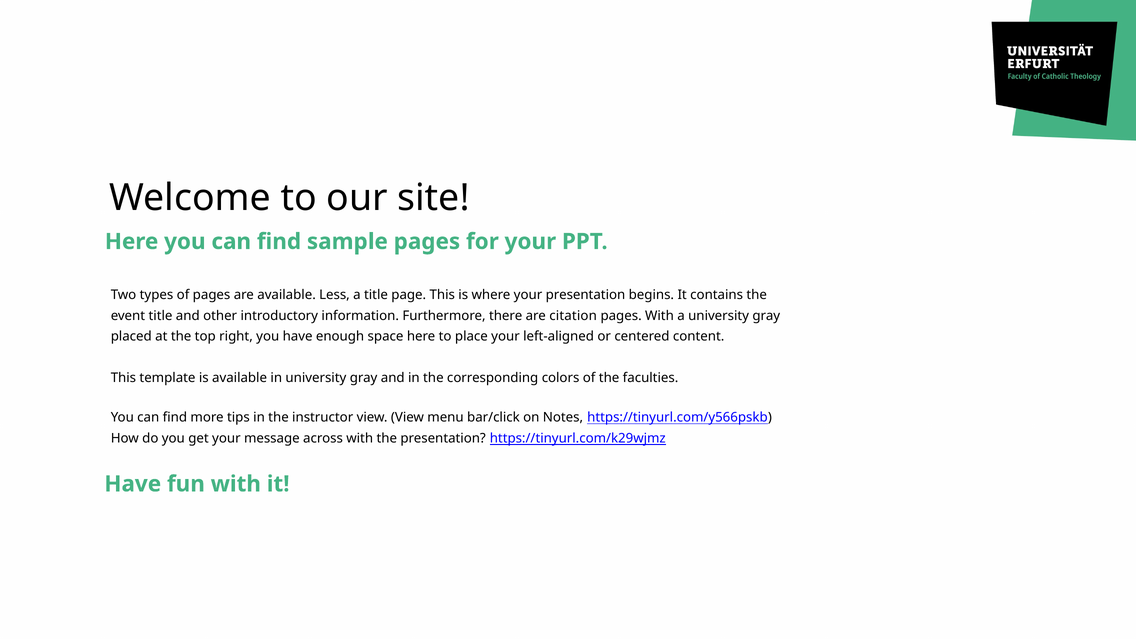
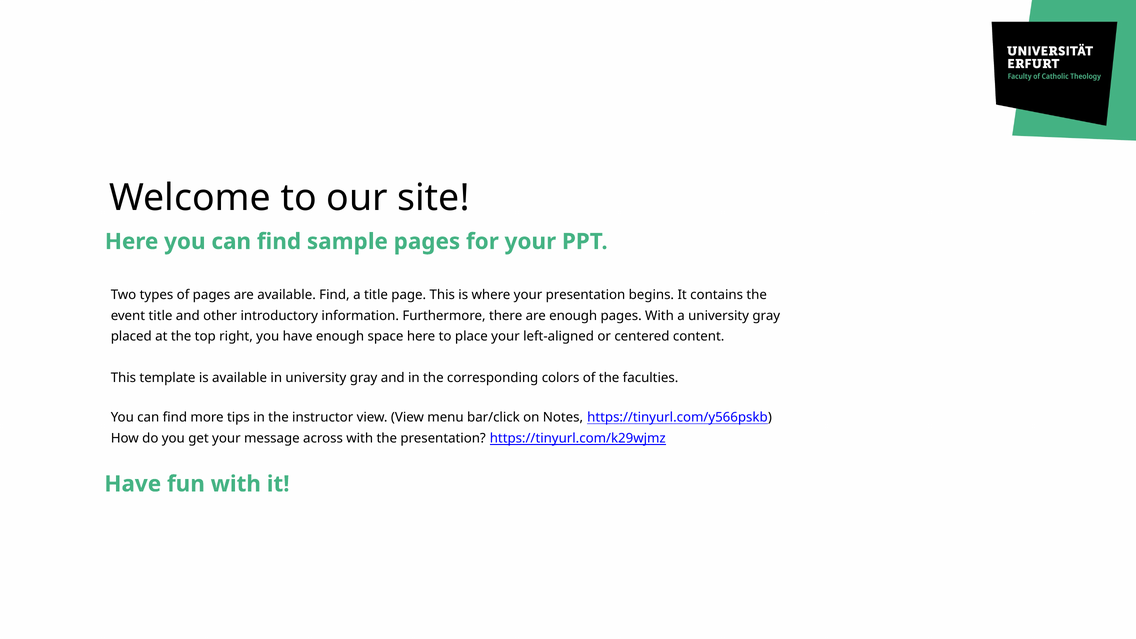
available Less: Less -> Find
are citation: citation -> enough
